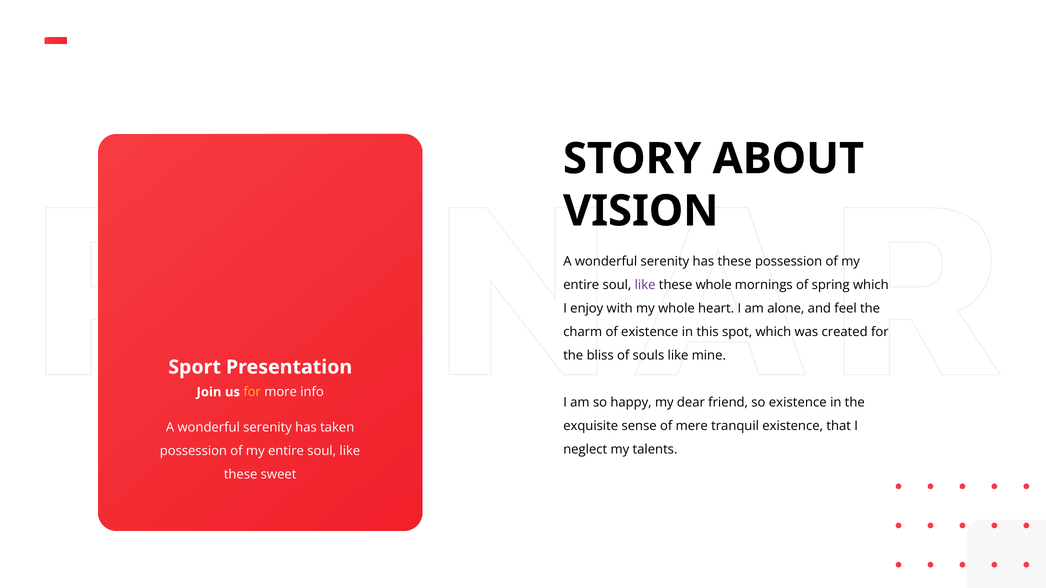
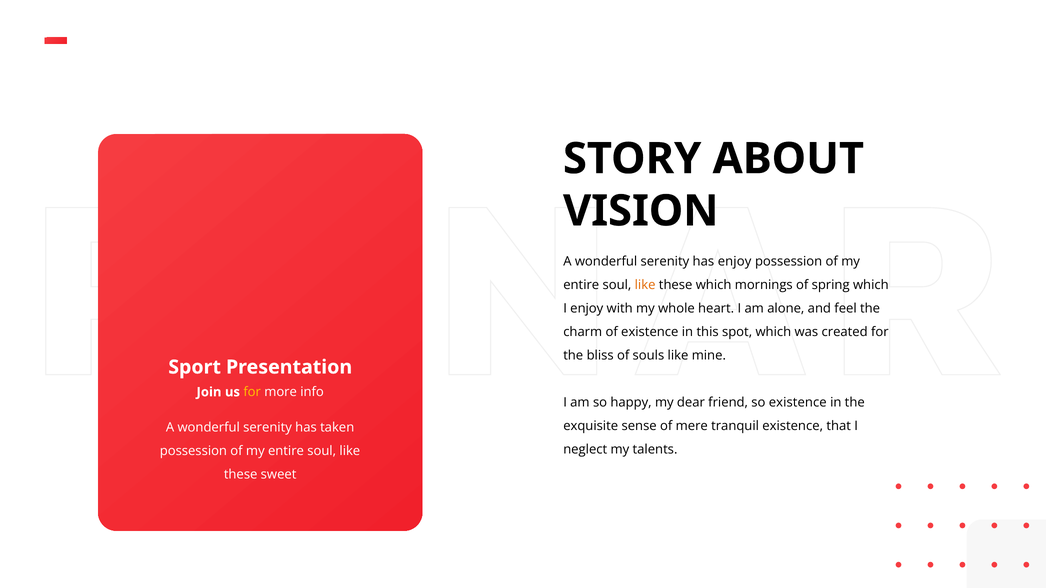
has these: these -> enjoy
like at (645, 285) colour: purple -> orange
these whole: whole -> which
